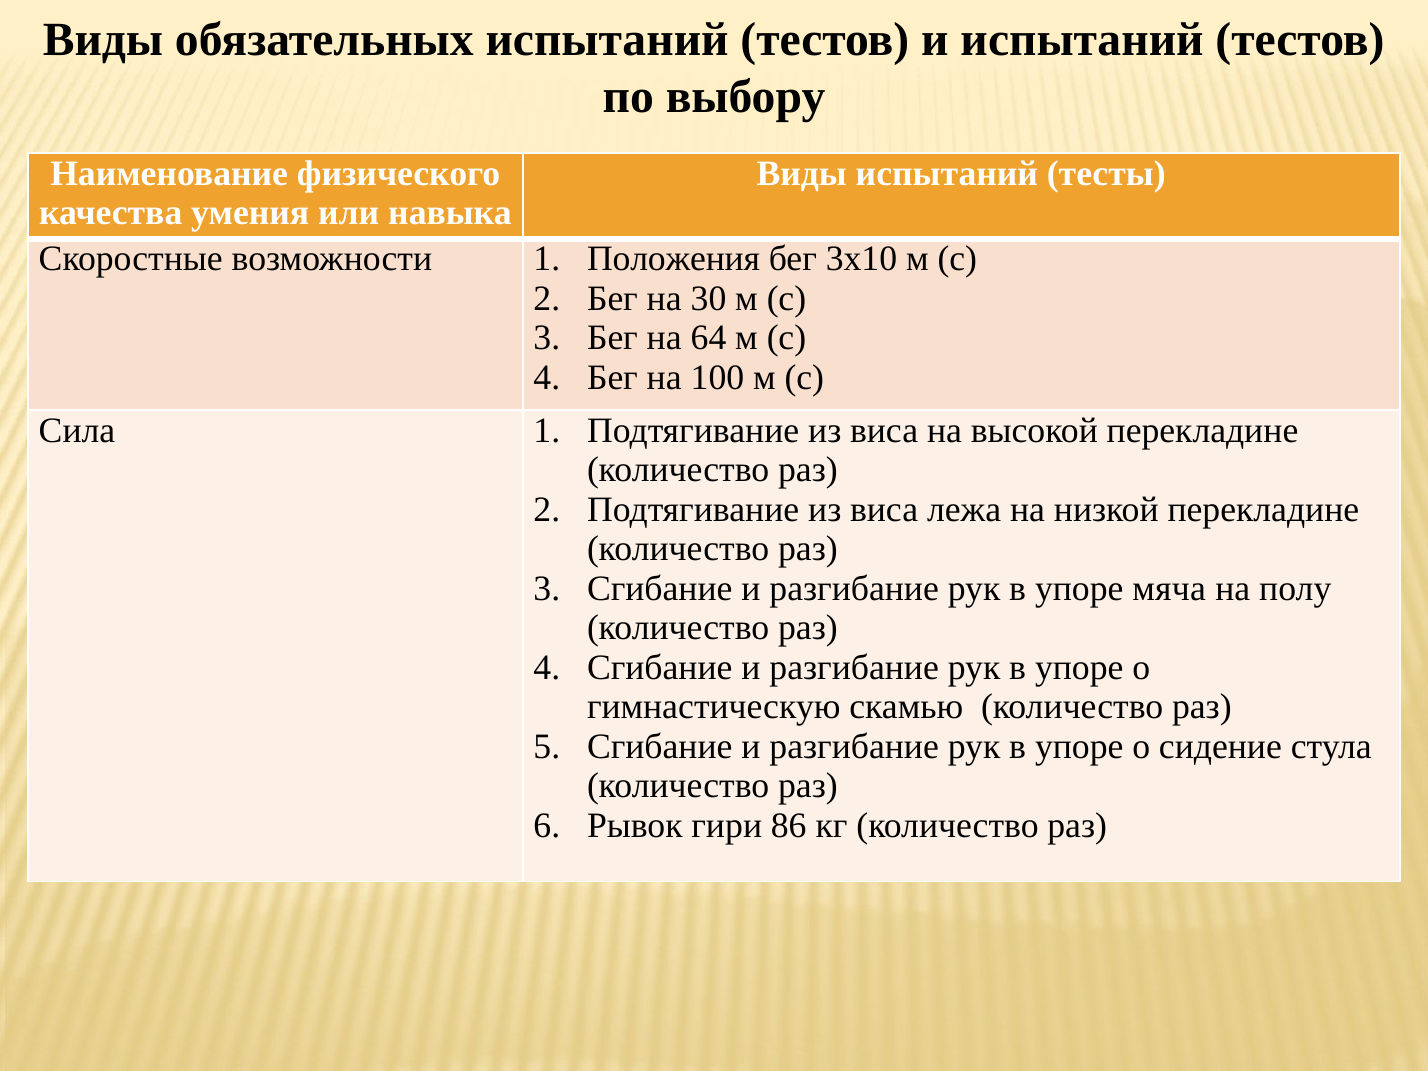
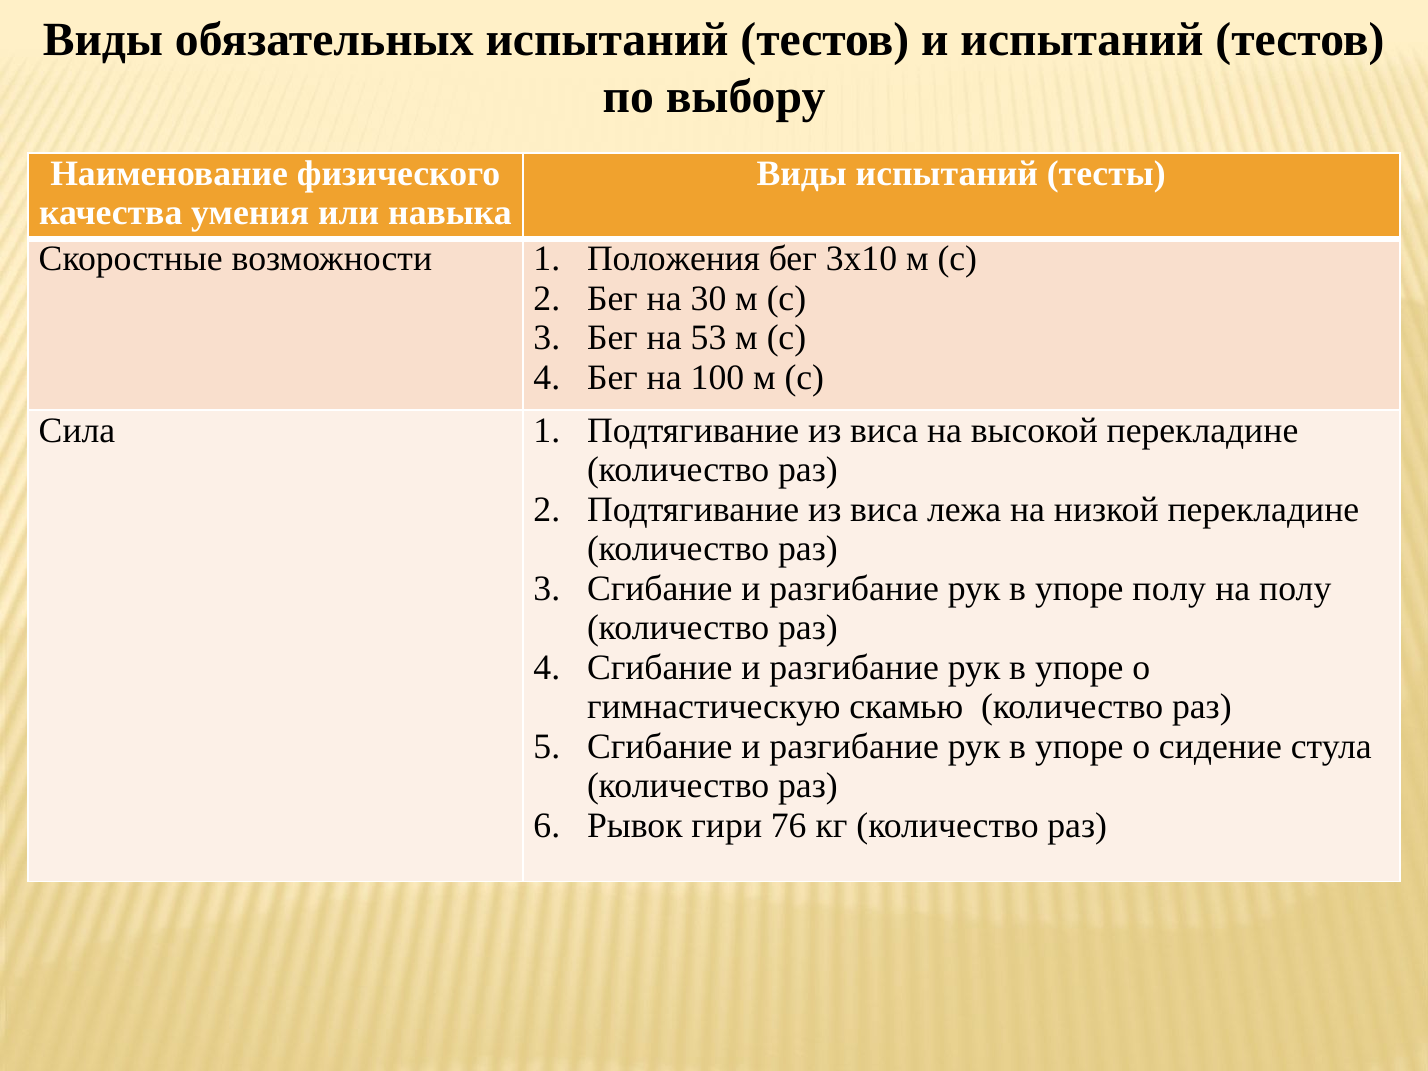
64: 64 -> 53
упоре мяча: мяча -> полу
86: 86 -> 76
